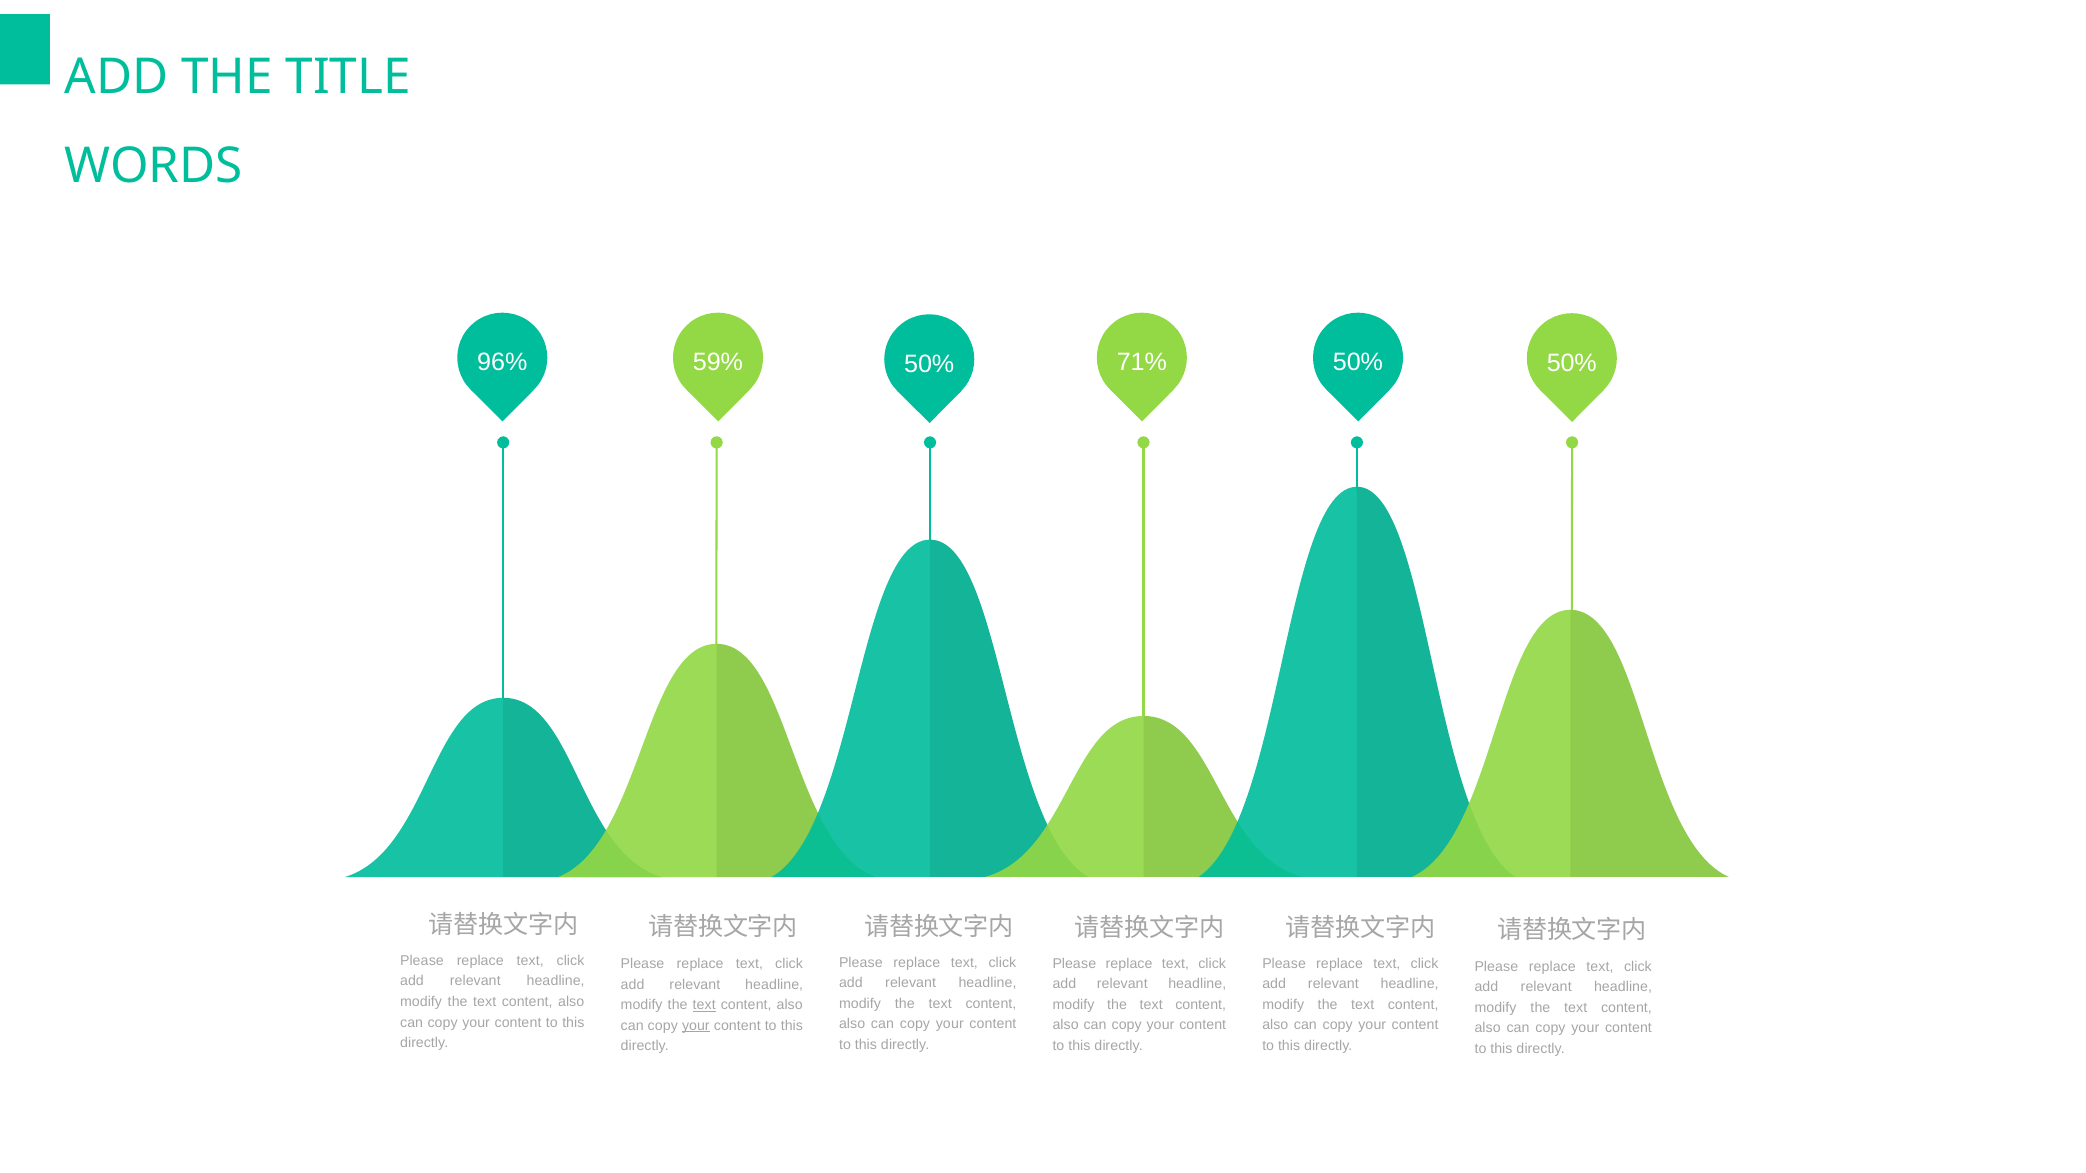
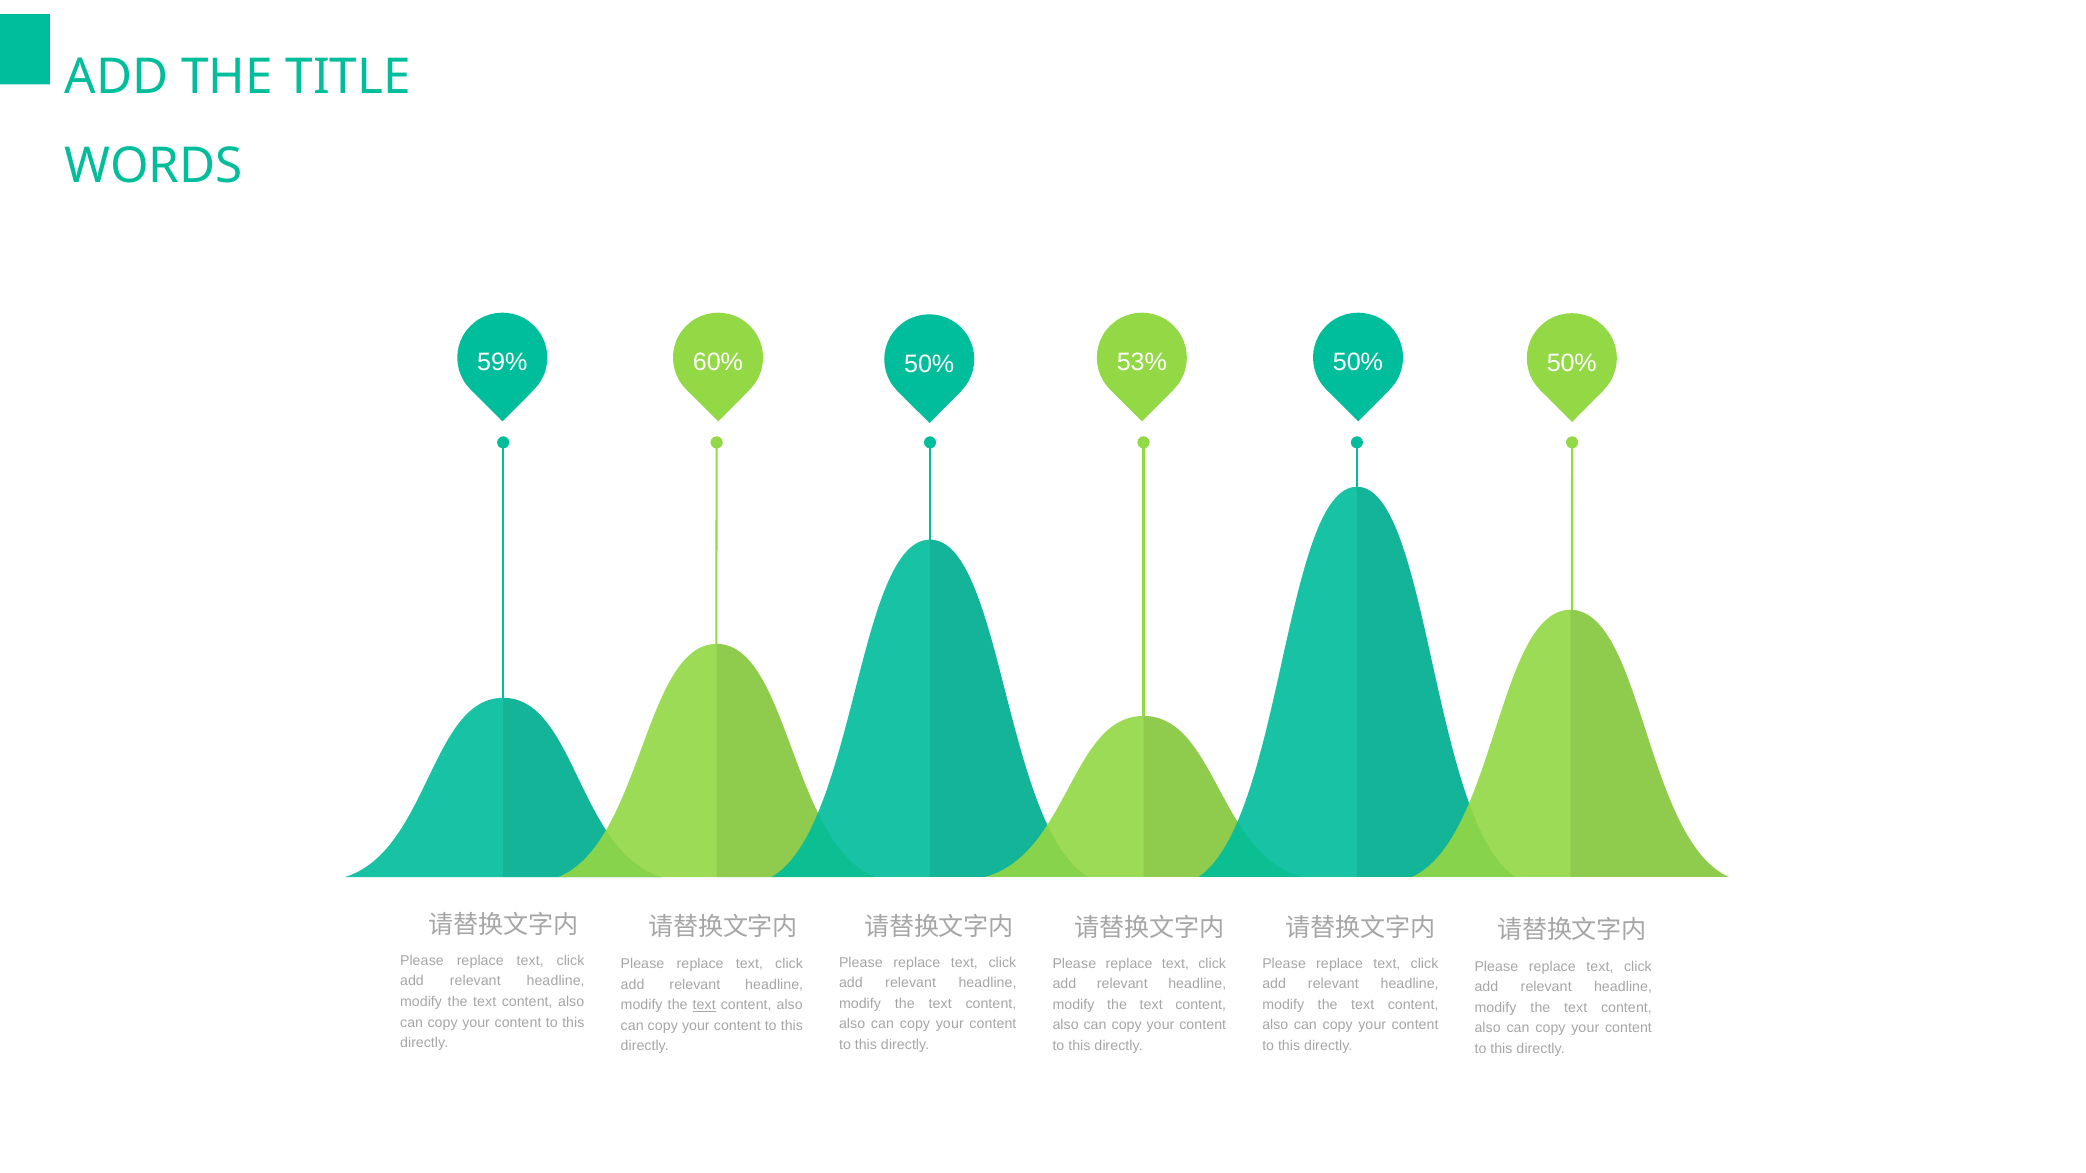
96%: 96% -> 59%
59%: 59% -> 60%
71%: 71% -> 53%
your at (696, 1026) underline: present -> none
